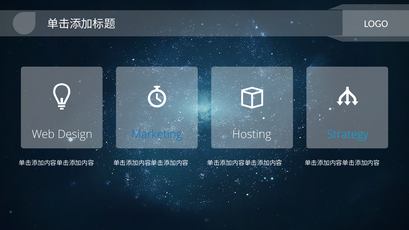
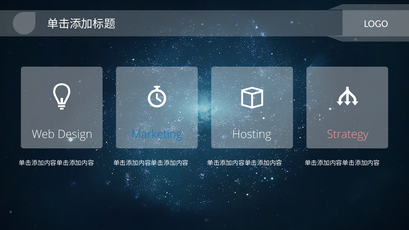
Strategy colour: light blue -> pink
